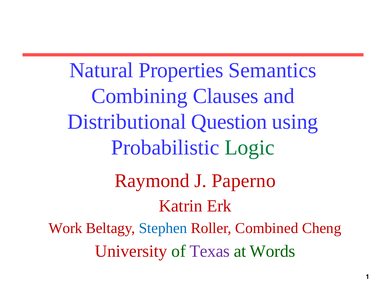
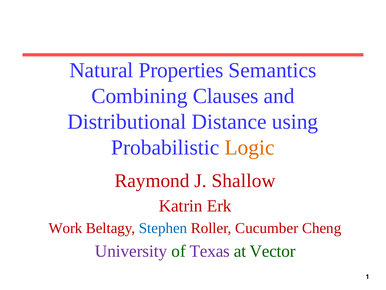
Question: Question -> Distance
Logic colour: green -> orange
Paperno: Paperno -> Shallow
Combined: Combined -> Cucumber
University colour: red -> purple
Words: Words -> Vector
